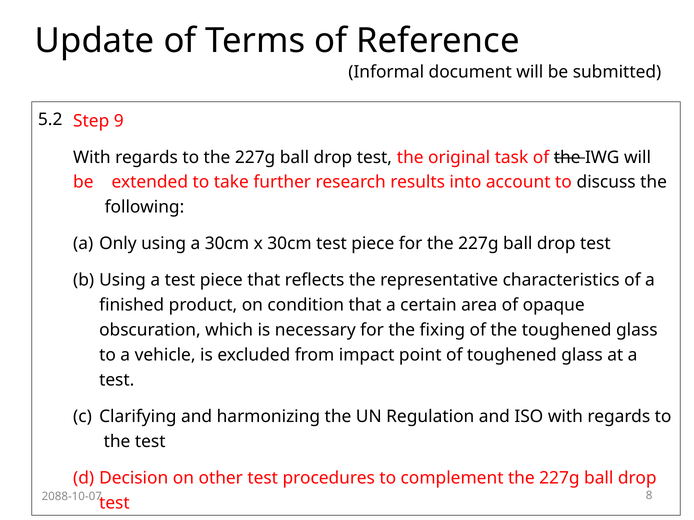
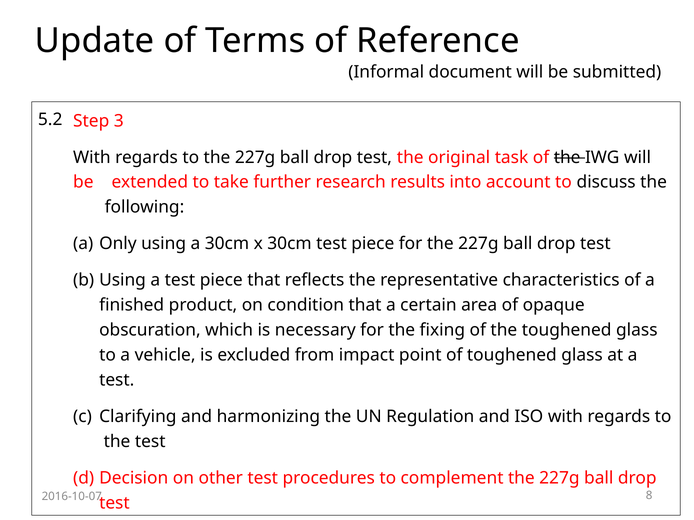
9: 9 -> 3
2088-10-07: 2088-10-07 -> 2016-10-07
